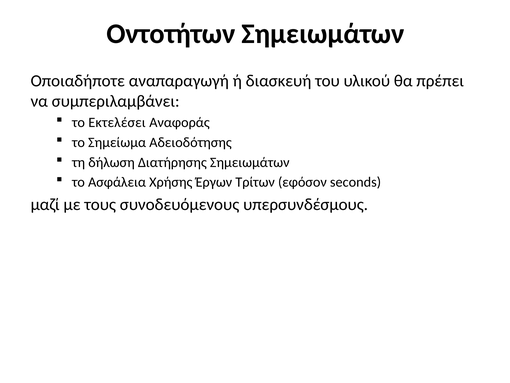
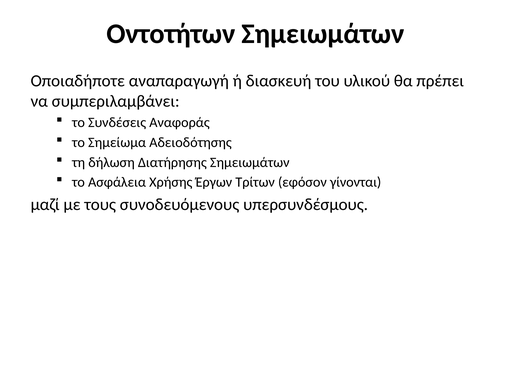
Εκτελέσει: Εκτελέσει -> Συνδέσεις
seconds: seconds -> γίνονται
